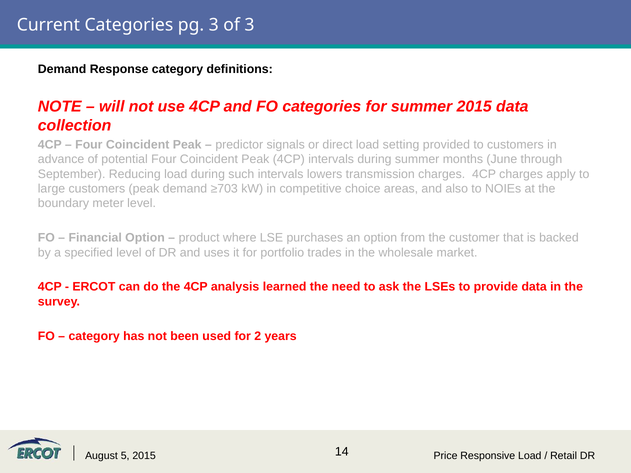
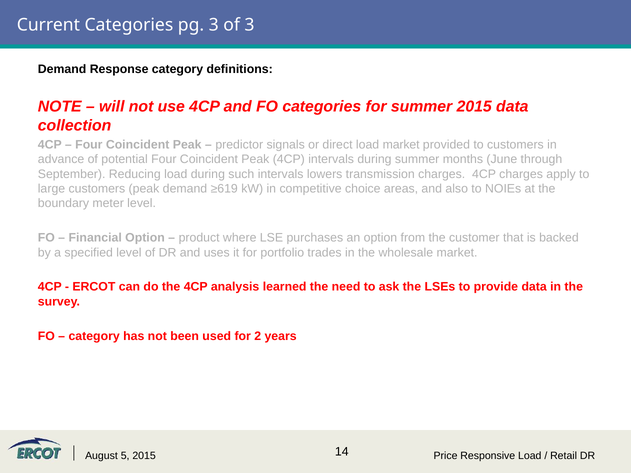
load setting: setting -> market
≥703: ≥703 -> ≥619
